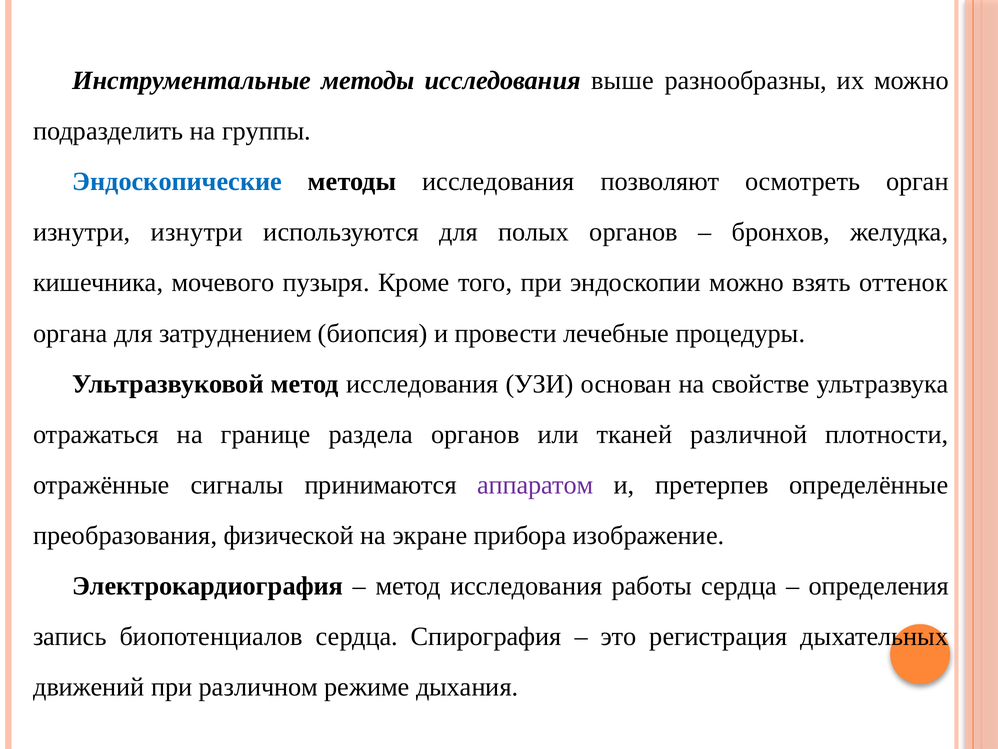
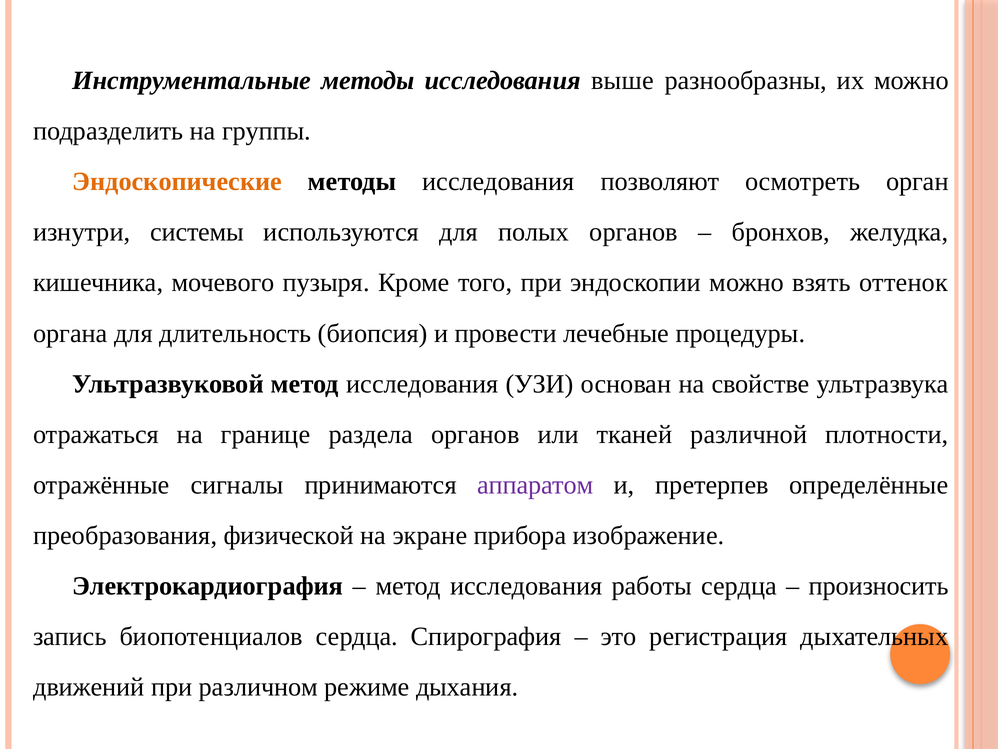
Эндоскопические colour: blue -> orange
изнутри изнутри: изнутри -> системы
затруднением: затруднением -> длительность
определения: определения -> произносить
